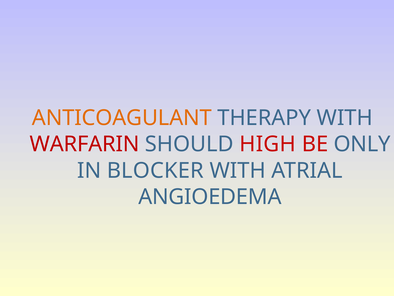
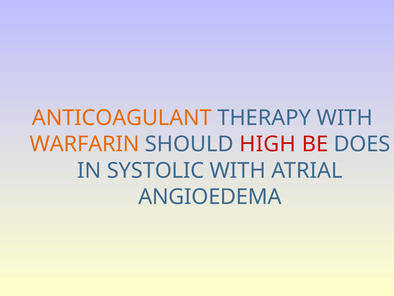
WARFARIN colour: red -> orange
ONLY: ONLY -> DOES
BLOCKER: BLOCKER -> SYSTOLIC
